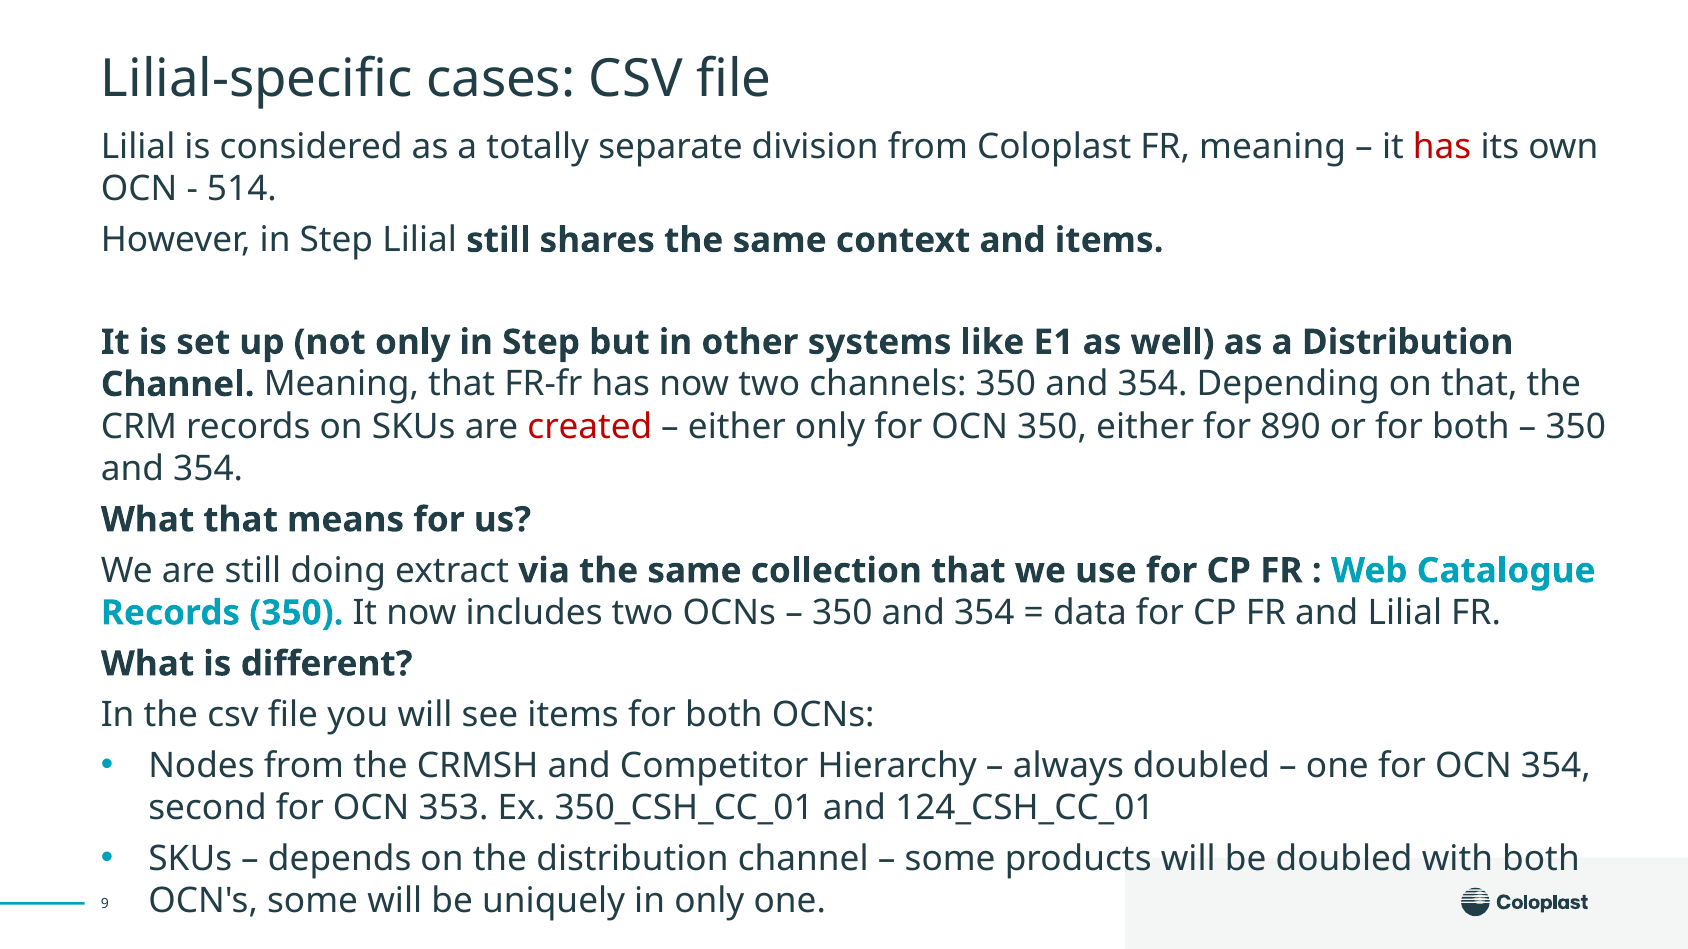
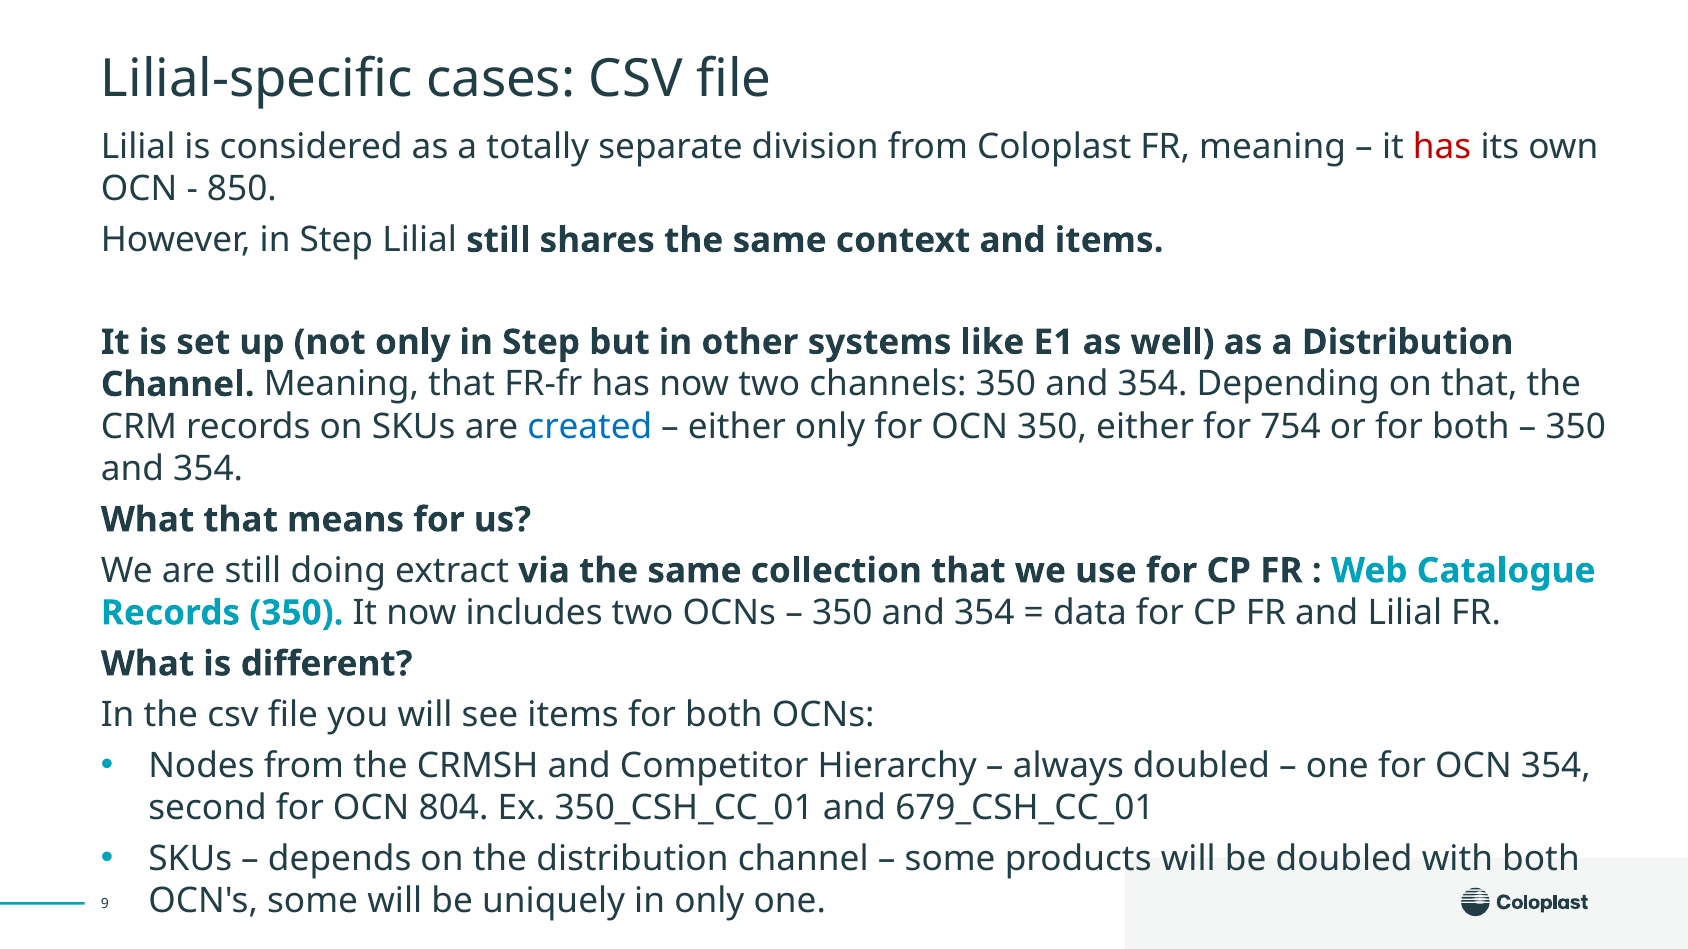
514: 514 -> 850
created colour: red -> blue
890: 890 -> 754
353: 353 -> 804
124_CSH_CC_01: 124_CSH_CC_01 -> 679_CSH_CC_01
